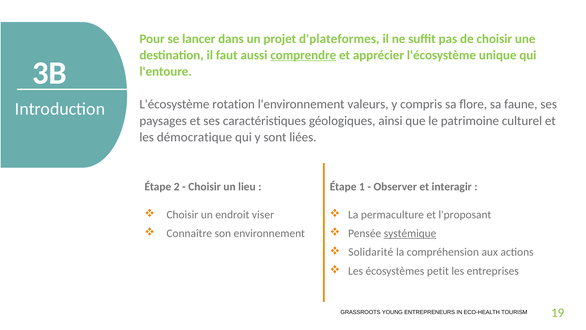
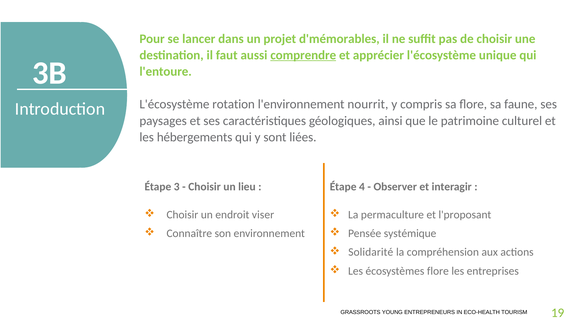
d'plateformes: d'plateformes -> d'mémorables
valeurs: valeurs -> nourrit
démocratique: démocratique -> hébergements
2: 2 -> 3
1: 1 -> 4
systémique underline: present -> none
écosystèmes petit: petit -> flore
